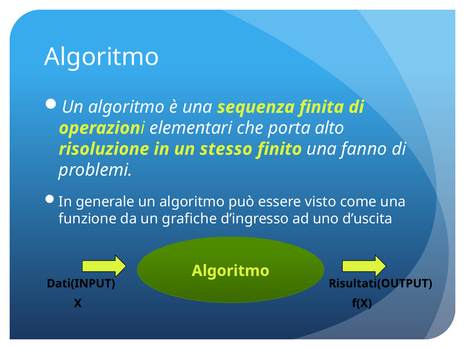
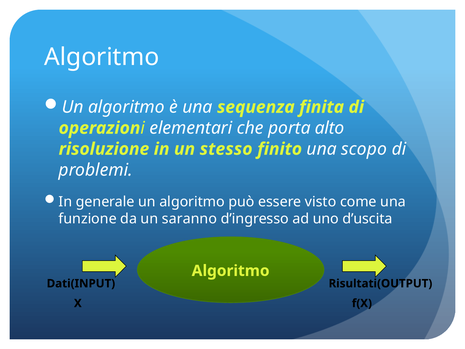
fanno: fanno -> scopo
grafiche: grafiche -> saranno
